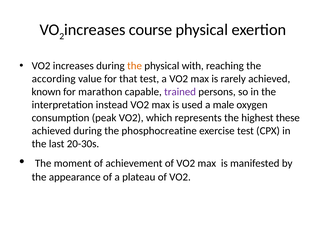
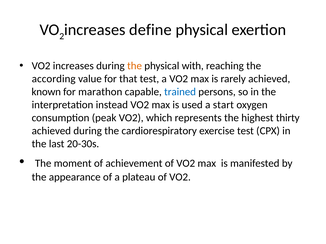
course: course -> define
trained colour: purple -> blue
male: male -> start
these: these -> thirty
phosphocreatine: phosphocreatine -> cardiorespiratory
